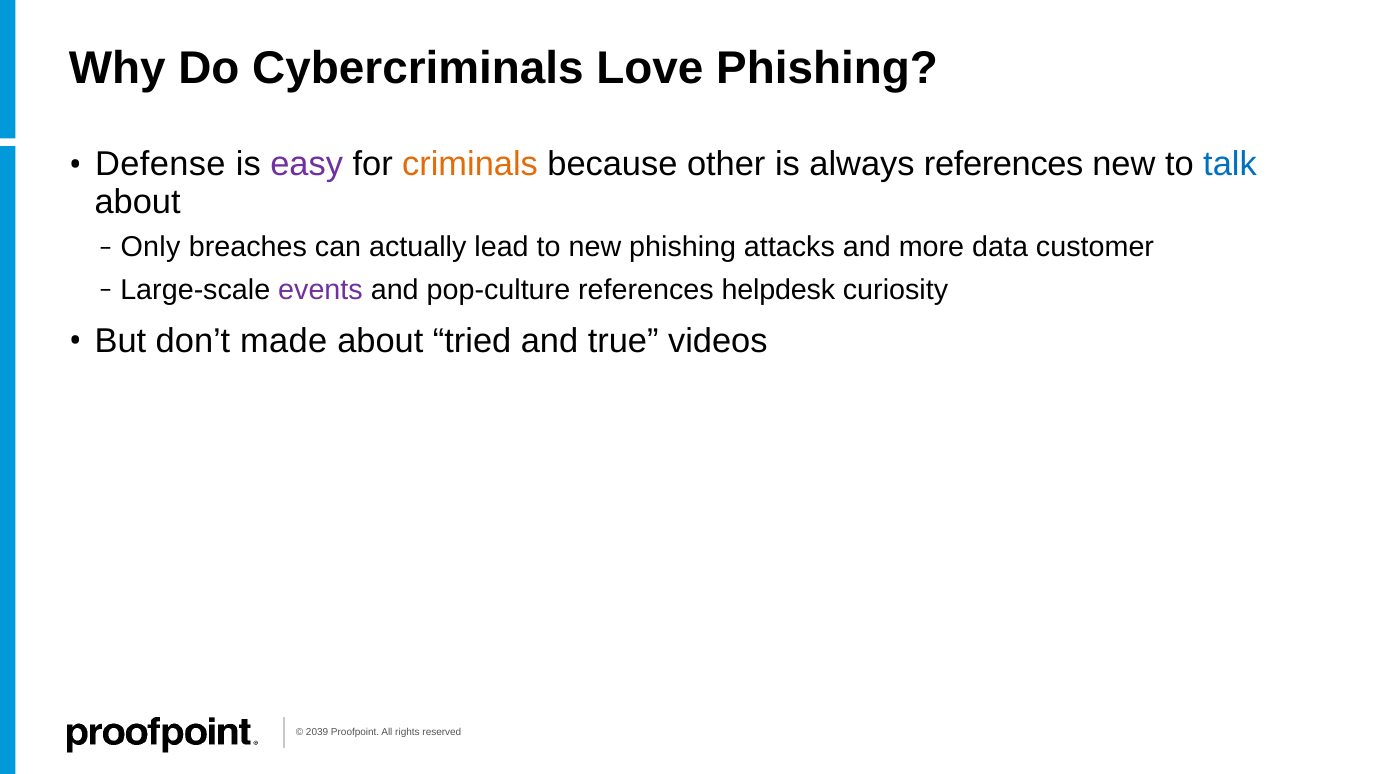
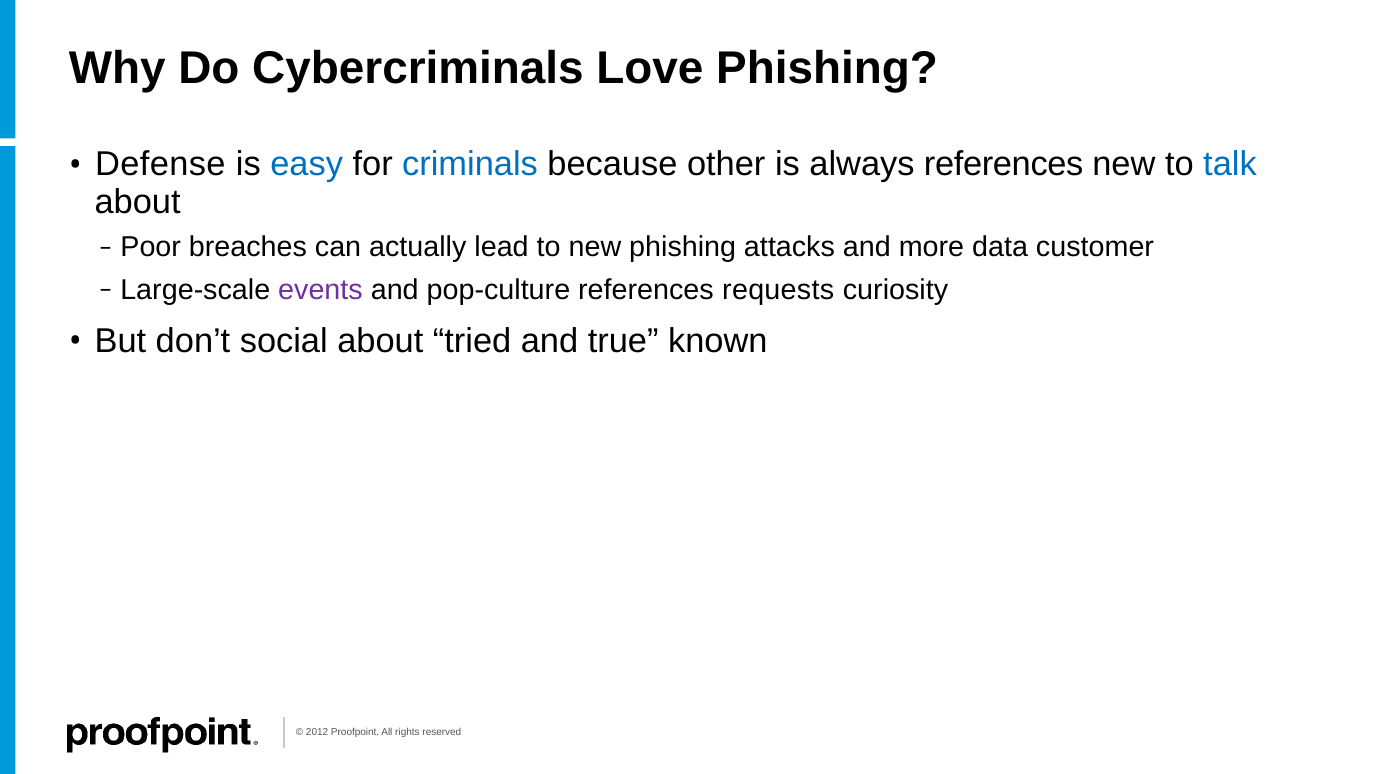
easy colour: purple -> blue
criminals colour: orange -> blue
Only: Only -> Poor
helpdesk: helpdesk -> requests
made: made -> social
videos: videos -> known
2039: 2039 -> 2012
